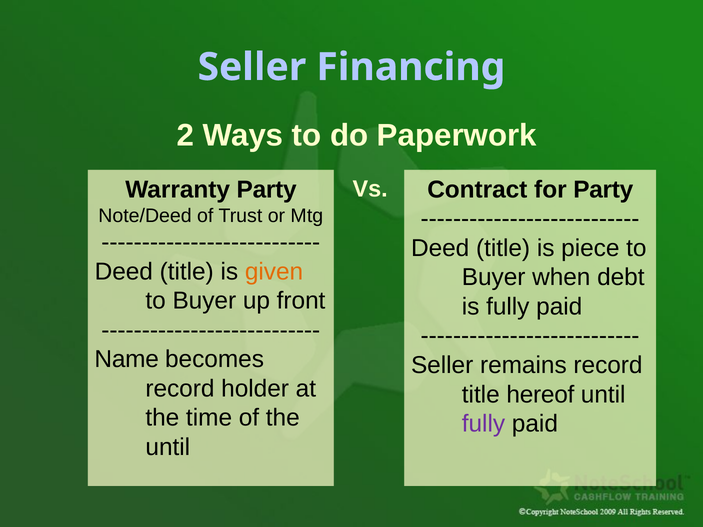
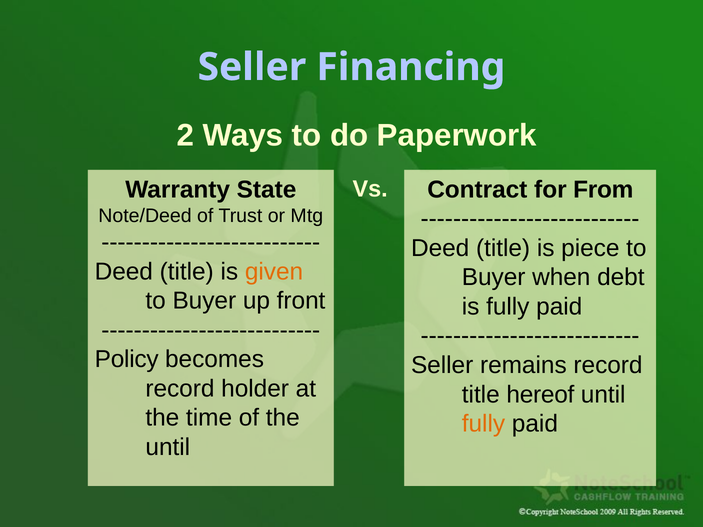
Warranty Party: Party -> State
for Party: Party -> From
Name: Name -> Policy
fully at (483, 424) colour: purple -> orange
